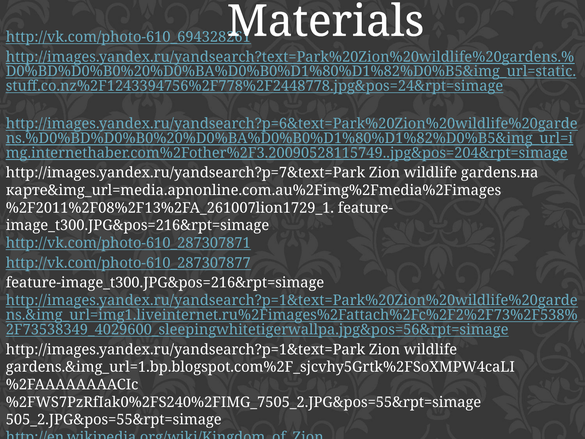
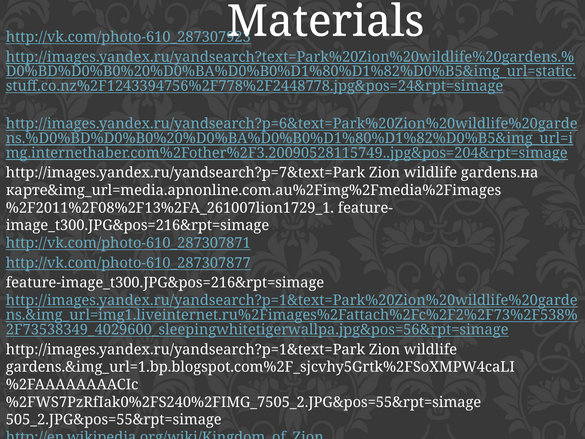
http://vk.com/photo-610_694328261: http://vk.com/photo-610_694328261 -> http://vk.com/photo-610_287307923
